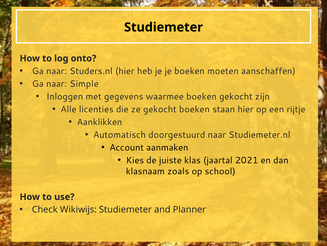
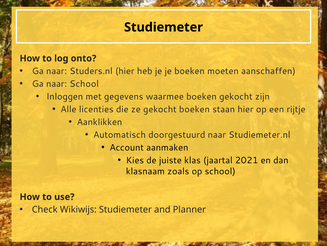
naar Simple: Simple -> School
